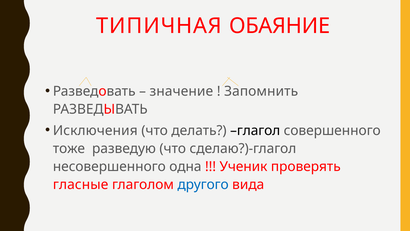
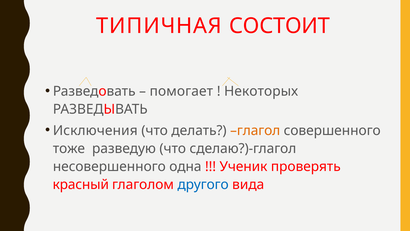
ОБАЯНИЕ: ОБАЯНИЕ -> СОСТОИТ
значение: значение -> помогает
Запомнить: Запомнить -> Некоторых
глагол colour: black -> orange
гласные: гласные -> красный
